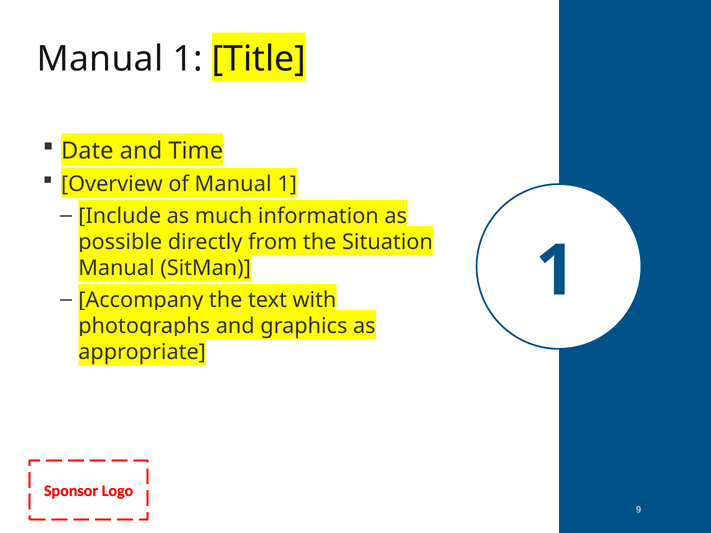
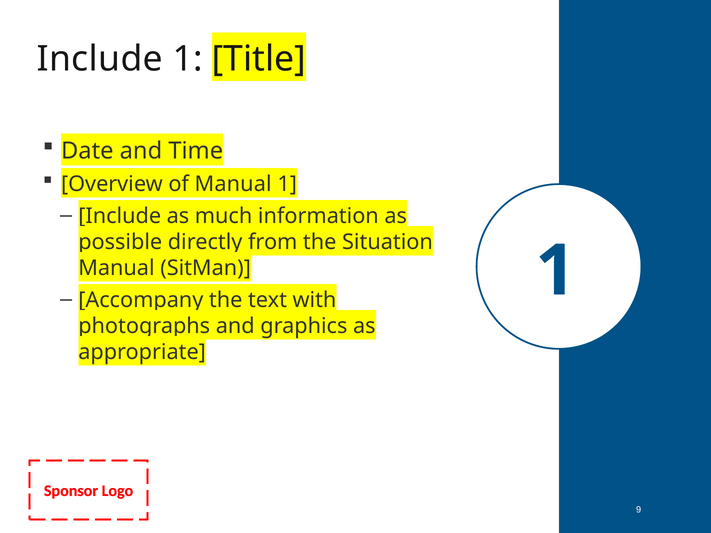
Manual at (100, 59): Manual -> Include
